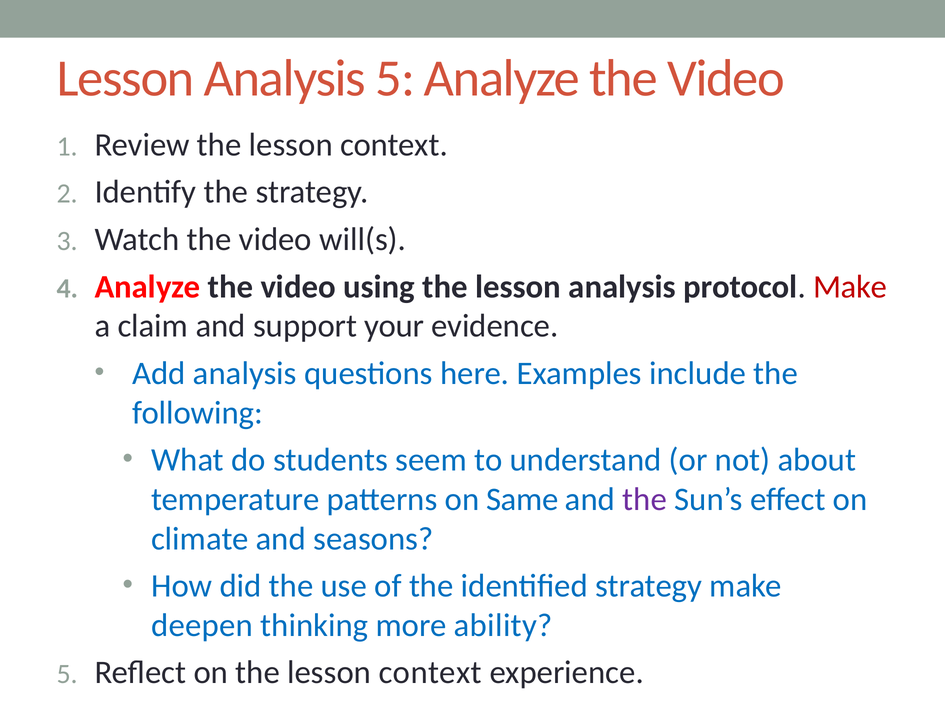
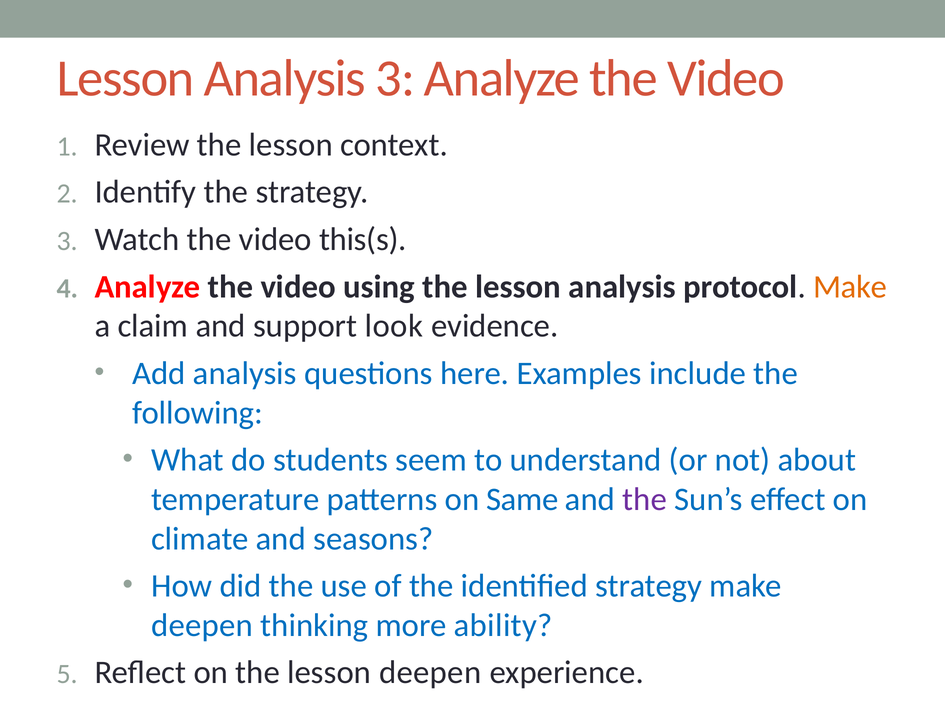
Analysis 5: 5 -> 3
will(s: will(s -> this(s
Make at (850, 287) colour: red -> orange
your: your -> look
on the lesson context: context -> deepen
